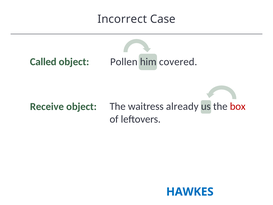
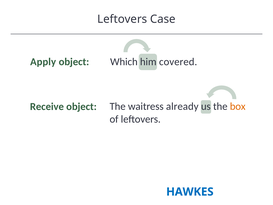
Incorrect at (122, 19): Incorrect -> Leftovers
Called: Called -> Apply
Pollen: Pollen -> Which
box colour: red -> orange
